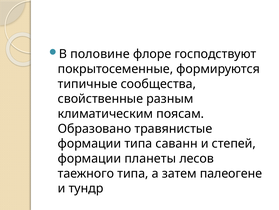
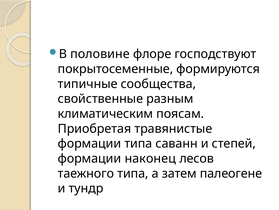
Образовано: Образовано -> Приобретая
планеты: планеты -> наконец
